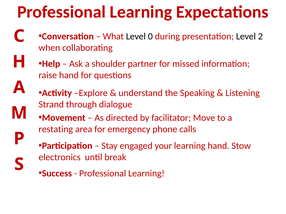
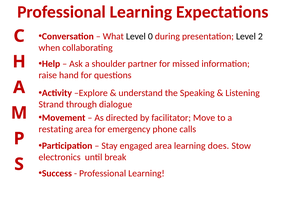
engaged your: your -> area
learning hand: hand -> does
